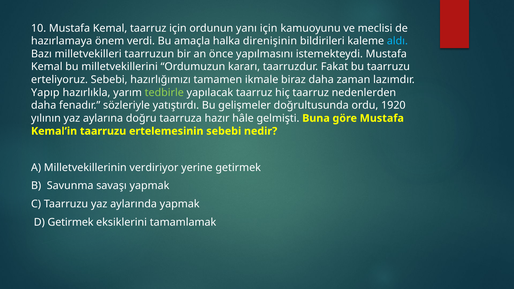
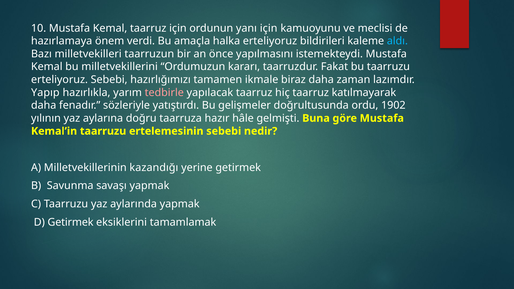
halka direnişinin: direnişinin -> erteliyoruz
tedbirle colour: light green -> pink
nedenlerden: nedenlerden -> katılmayarak
1920: 1920 -> 1902
verdiriyor: verdiriyor -> kazandığı
